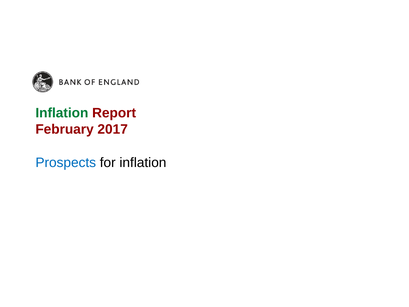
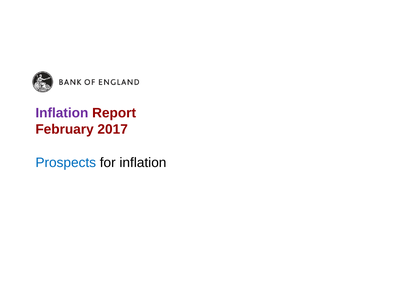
Inflation at (62, 113) colour: green -> purple
